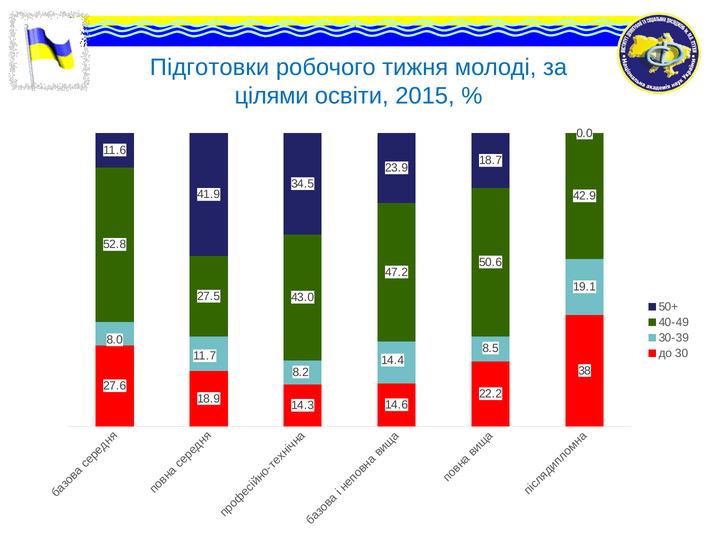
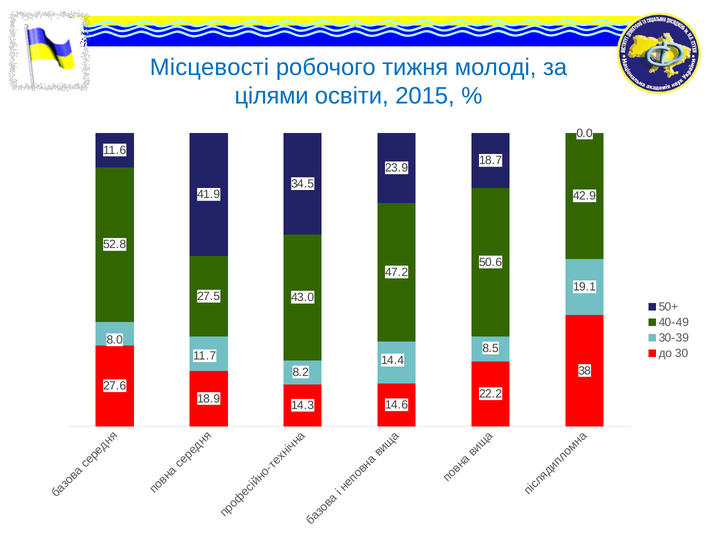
Підготовки: Підготовки -> Місцевості
